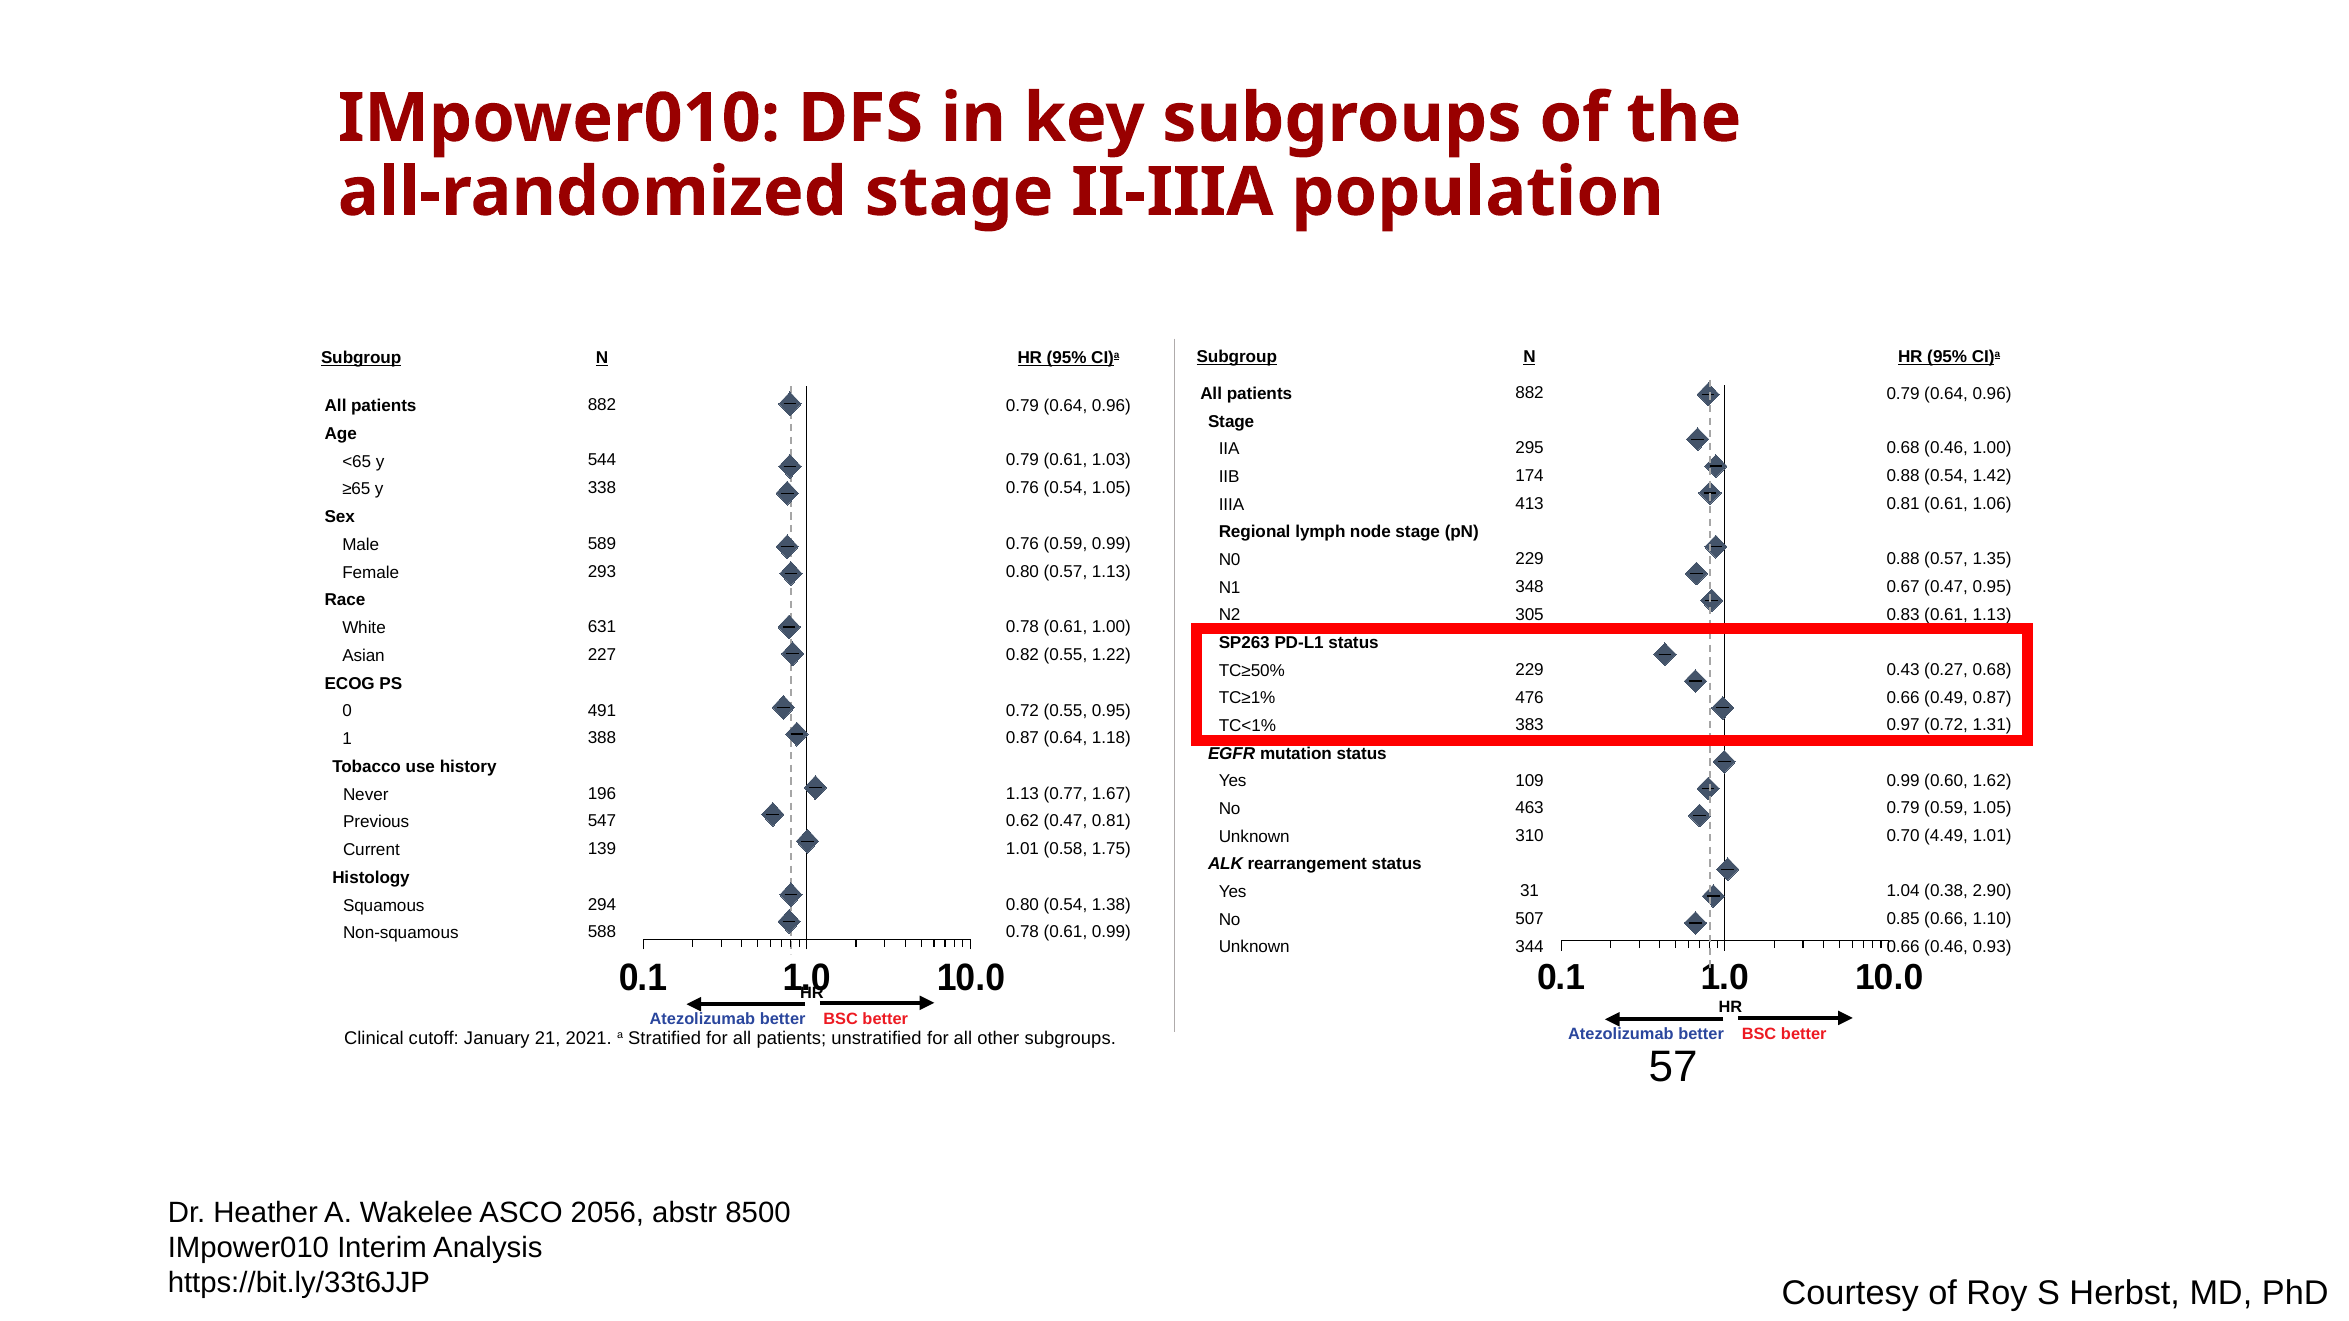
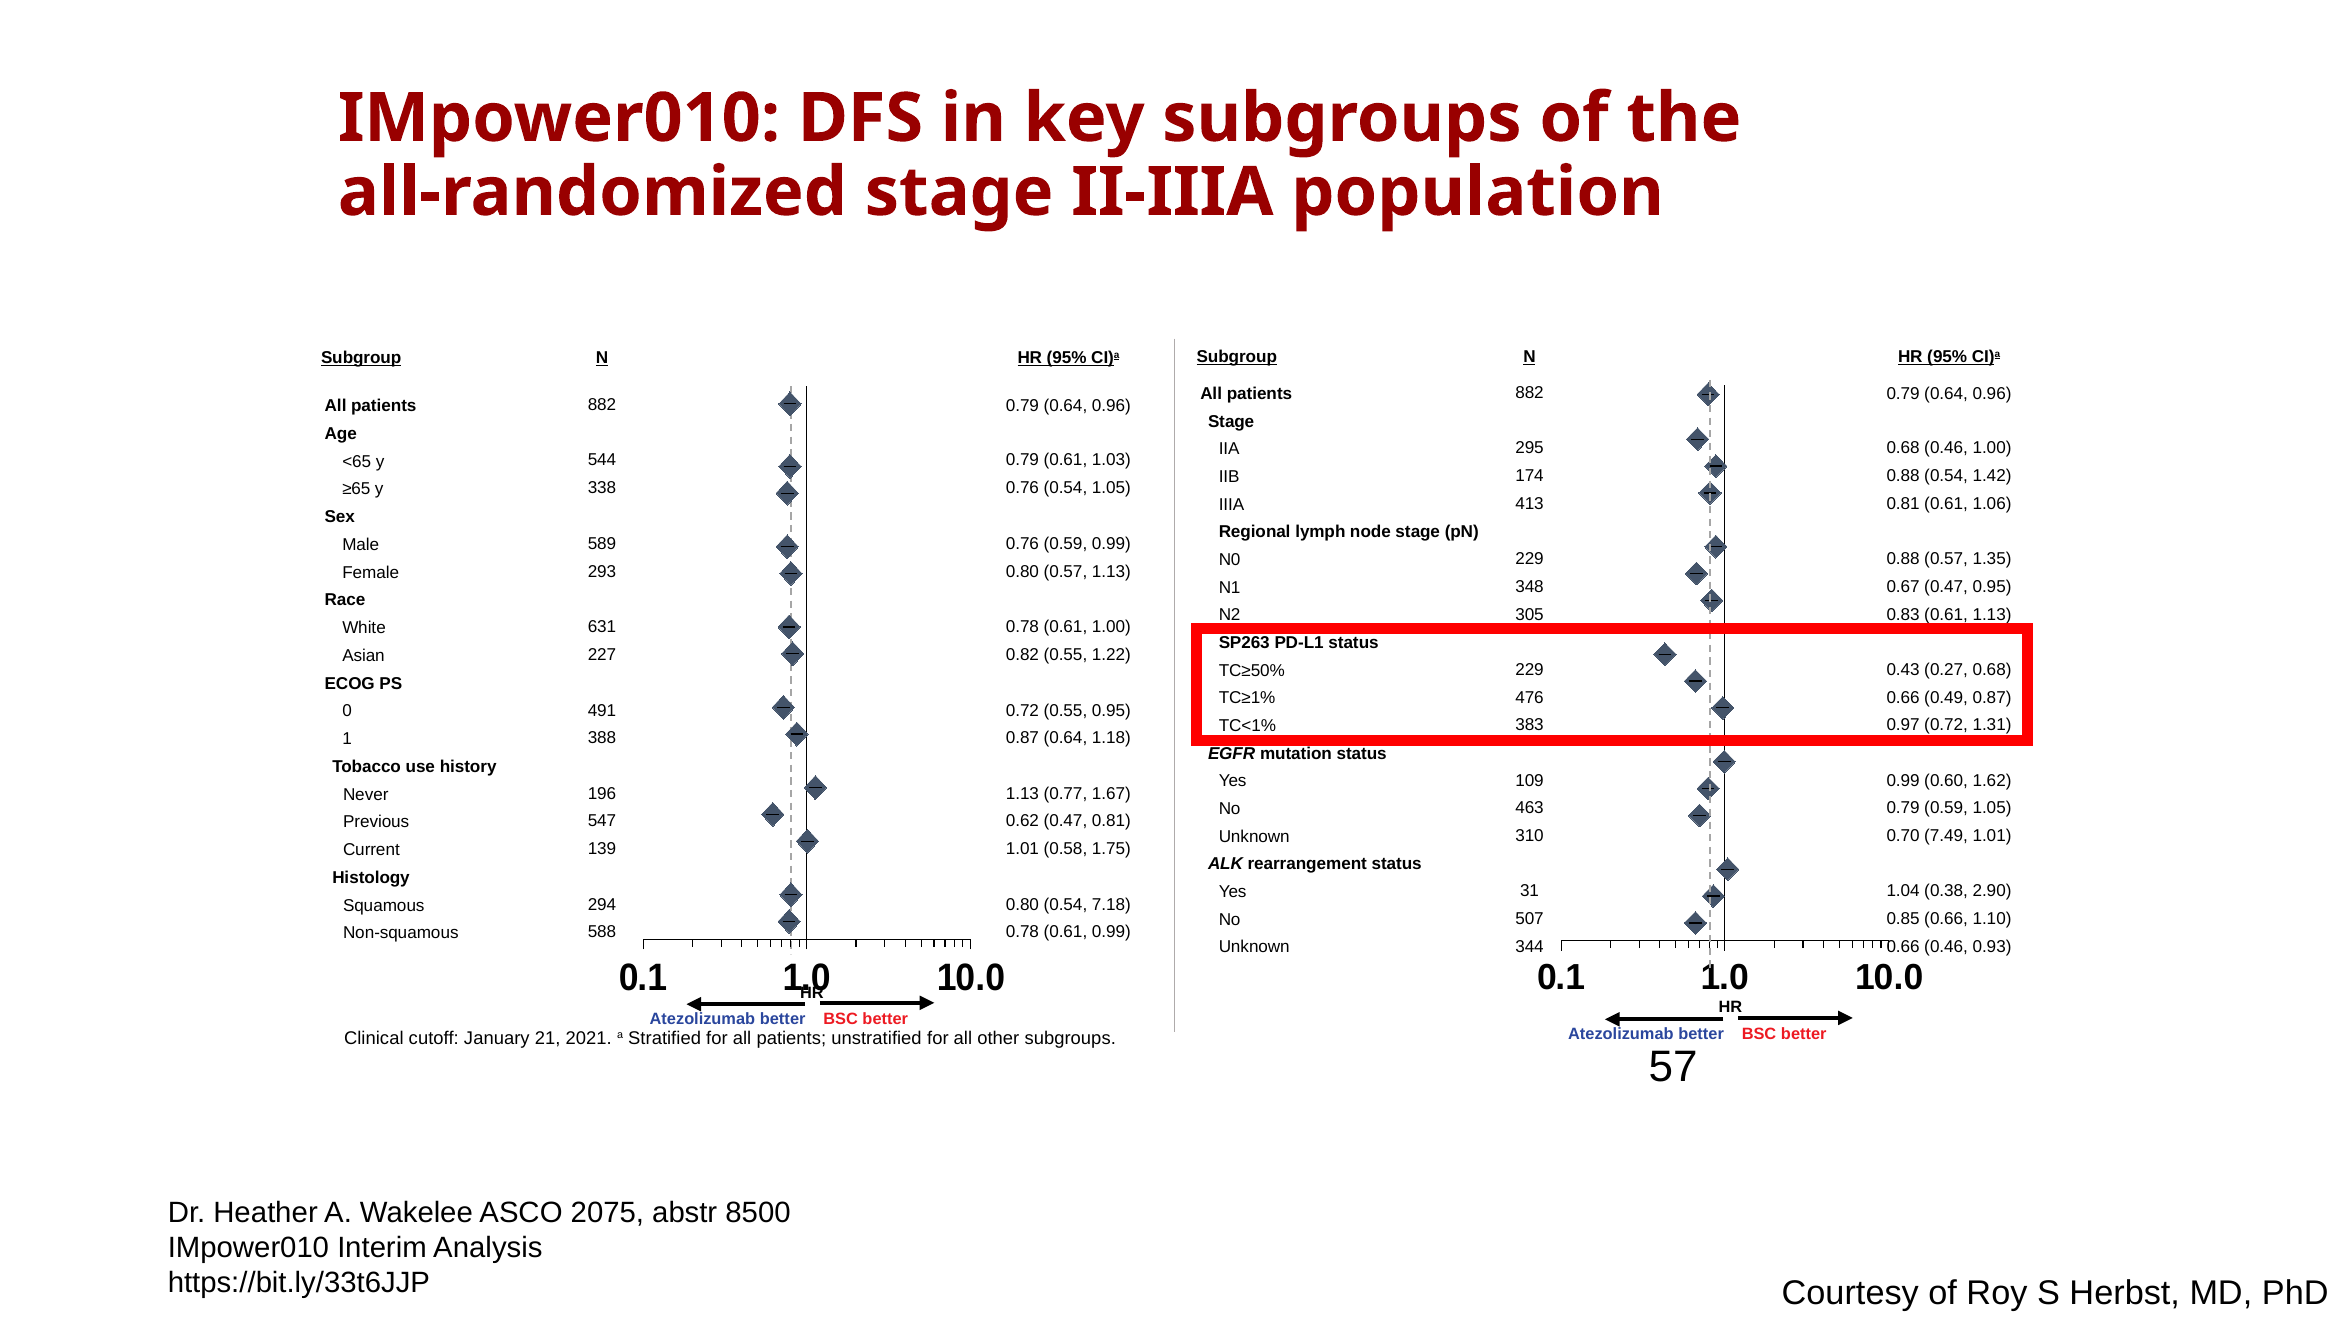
4.49: 4.49 -> 7.49
1.38: 1.38 -> 7.18
2056: 2056 -> 2075
